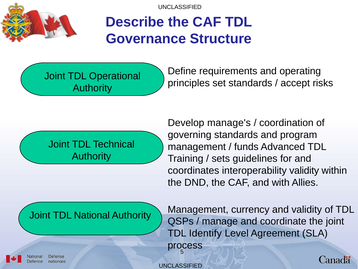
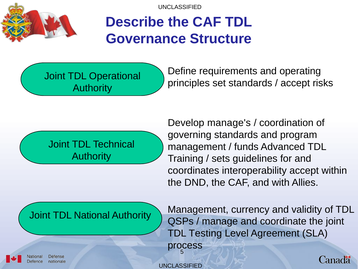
interoperability validity: validity -> accept
Identify: Identify -> Testing
